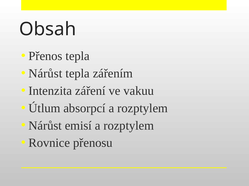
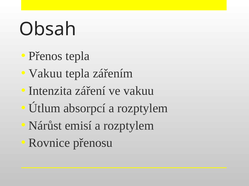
Nárůst at (45, 74): Nárůst -> Vakuu
